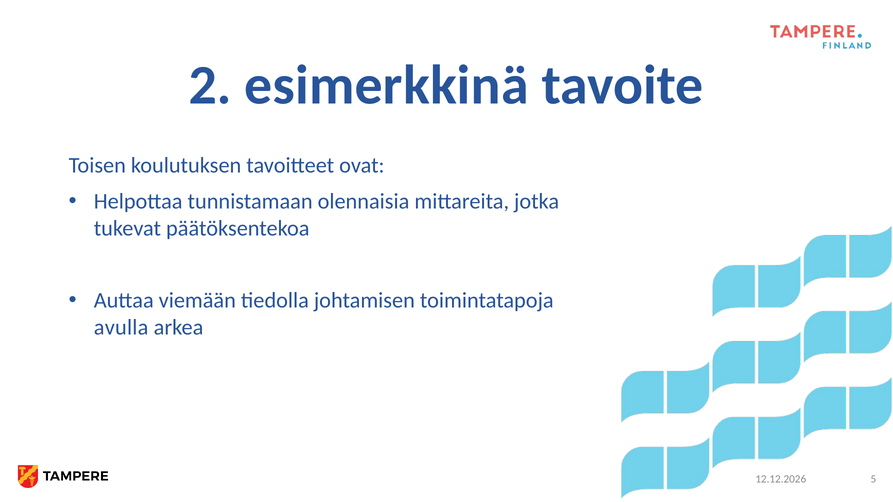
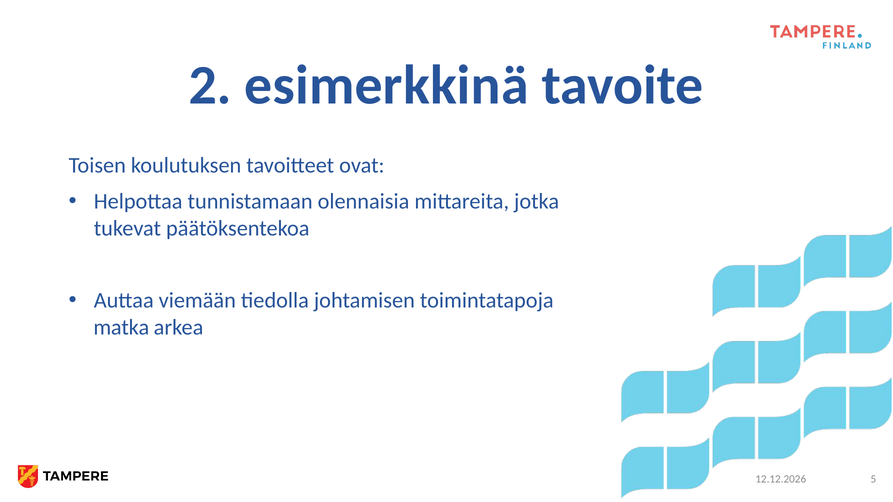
avulla: avulla -> matka
